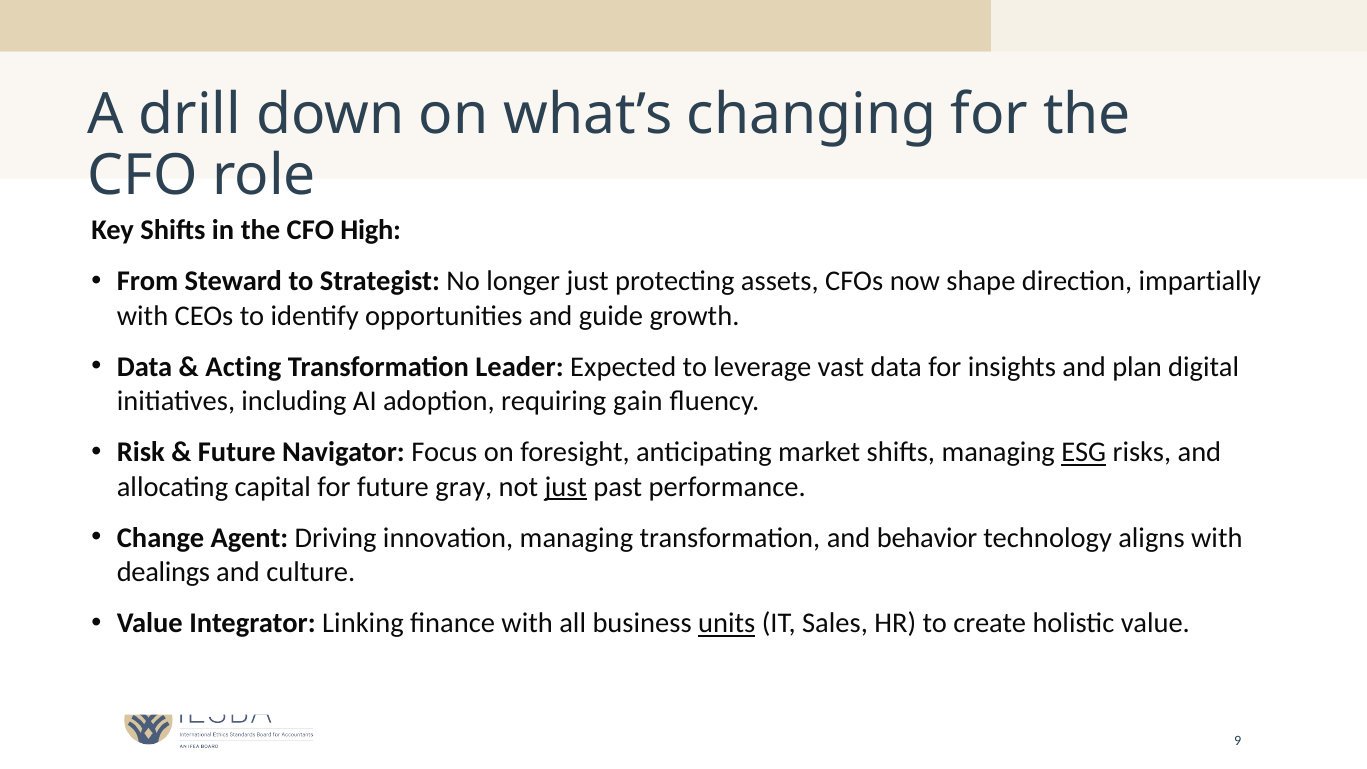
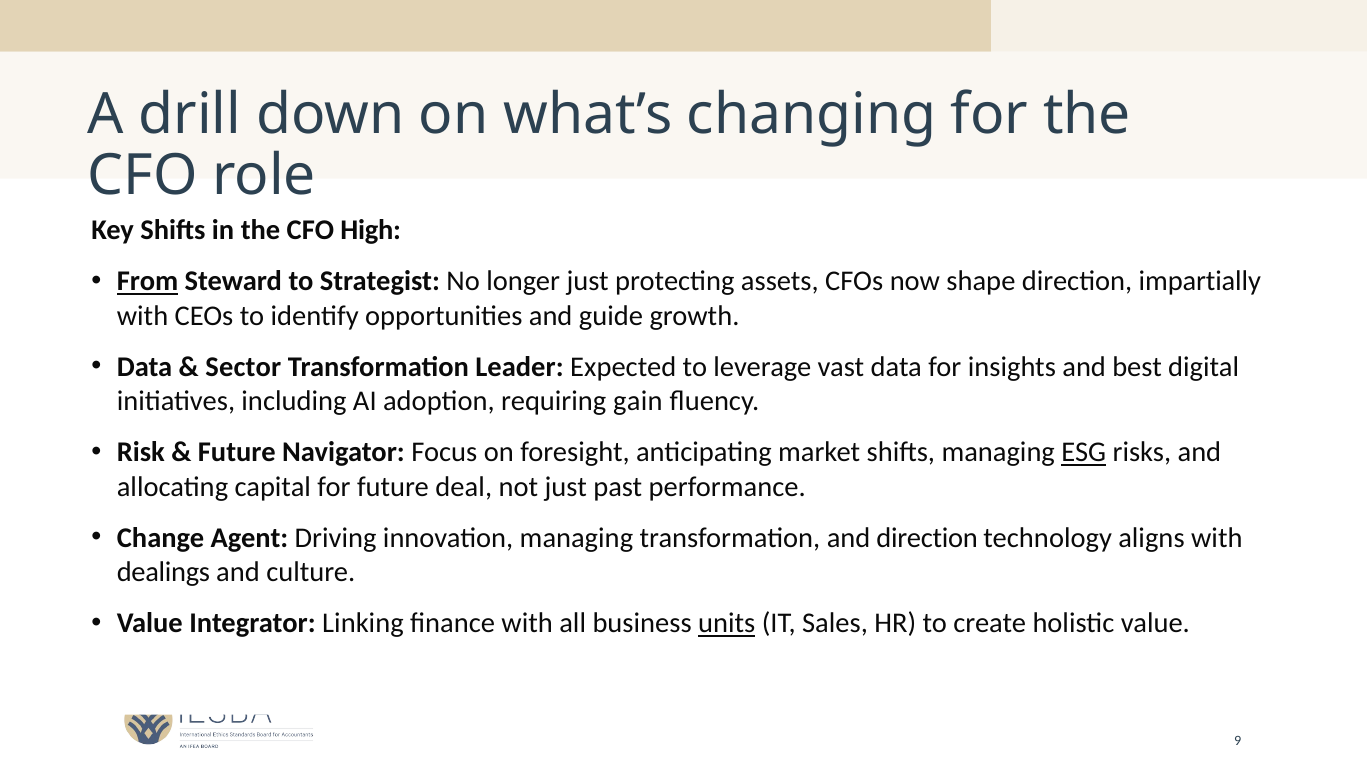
From underline: none -> present
Acting: Acting -> Sector
plan: plan -> best
gray: gray -> deal
just at (566, 487) underline: present -> none
and behavior: behavior -> direction
